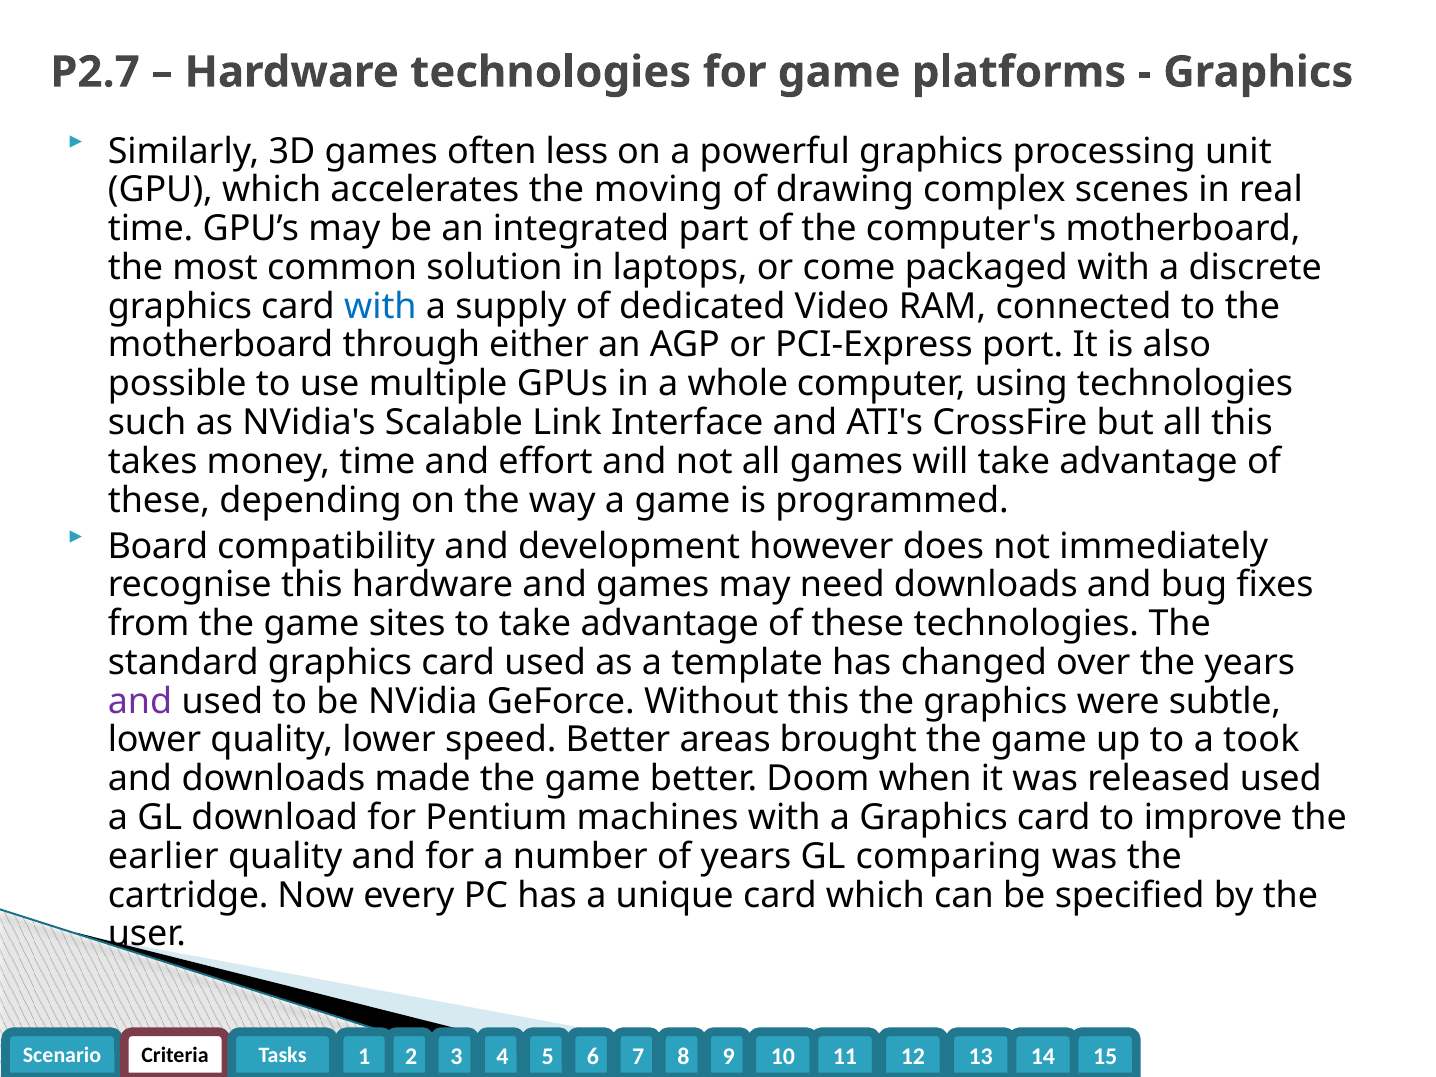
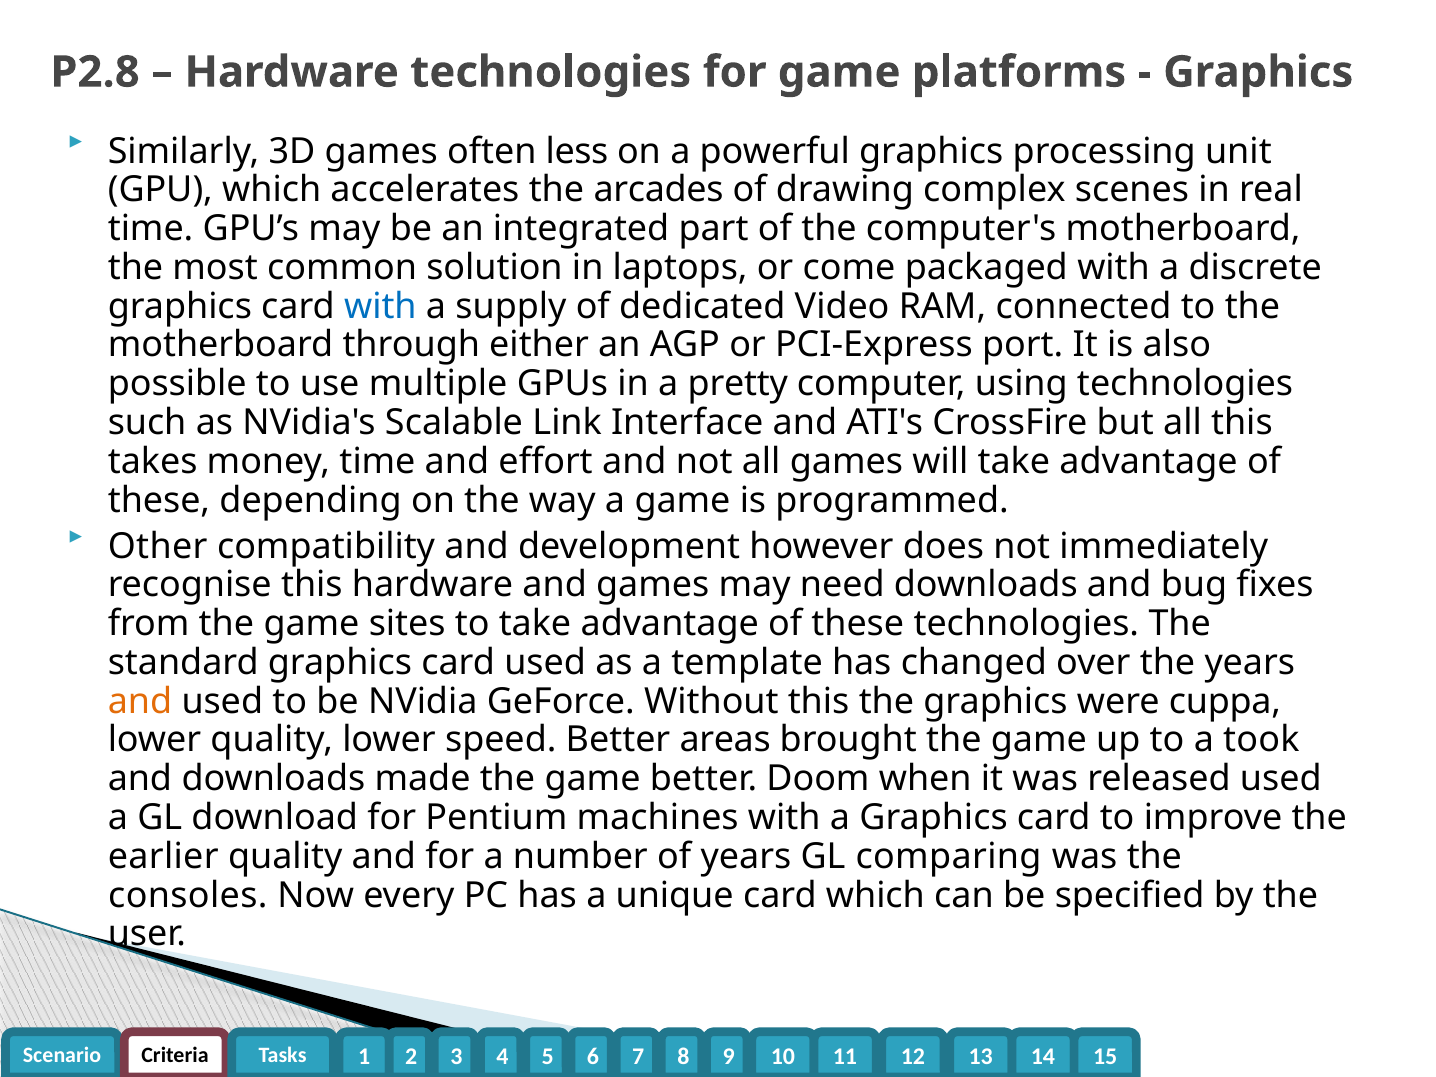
P2.7: P2.7 -> P2.8
moving: moving -> arcades
whole: whole -> pretty
Board: Board -> Other
and at (140, 701) colour: purple -> orange
subtle: subtle -> cuppa
cartridge: cartridge -> consoles
